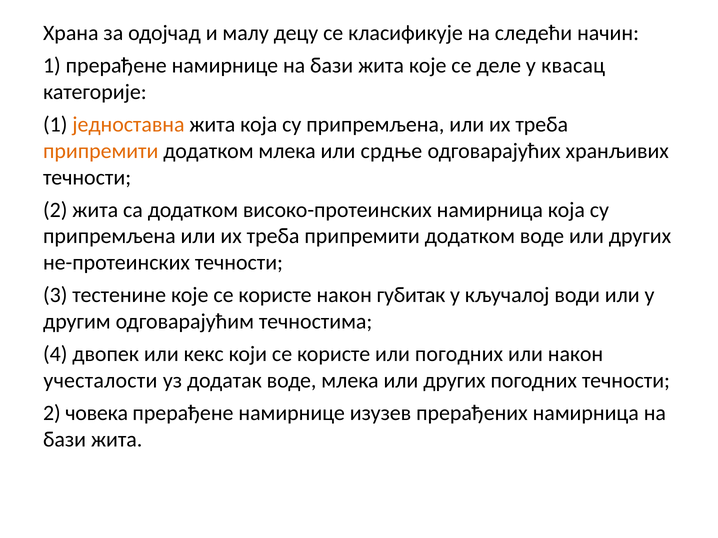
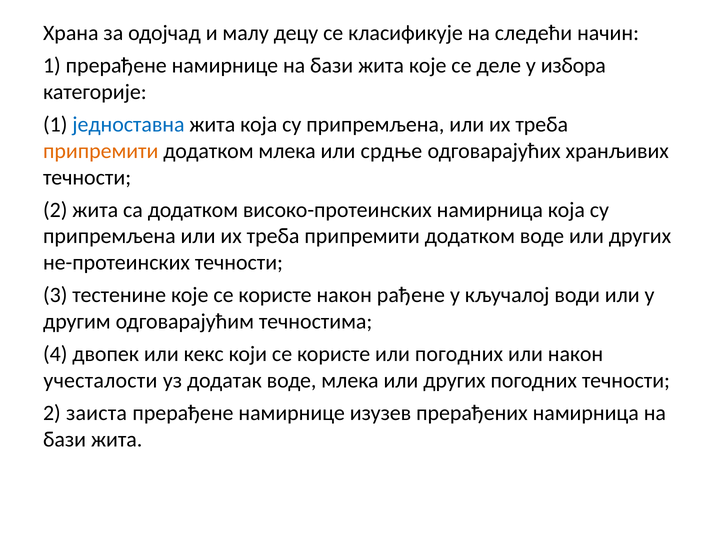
квасац: квасац -> избора
једноставна colour: orange -> blue
губитак: губитак -> рађене
човека: човека -> заиста
